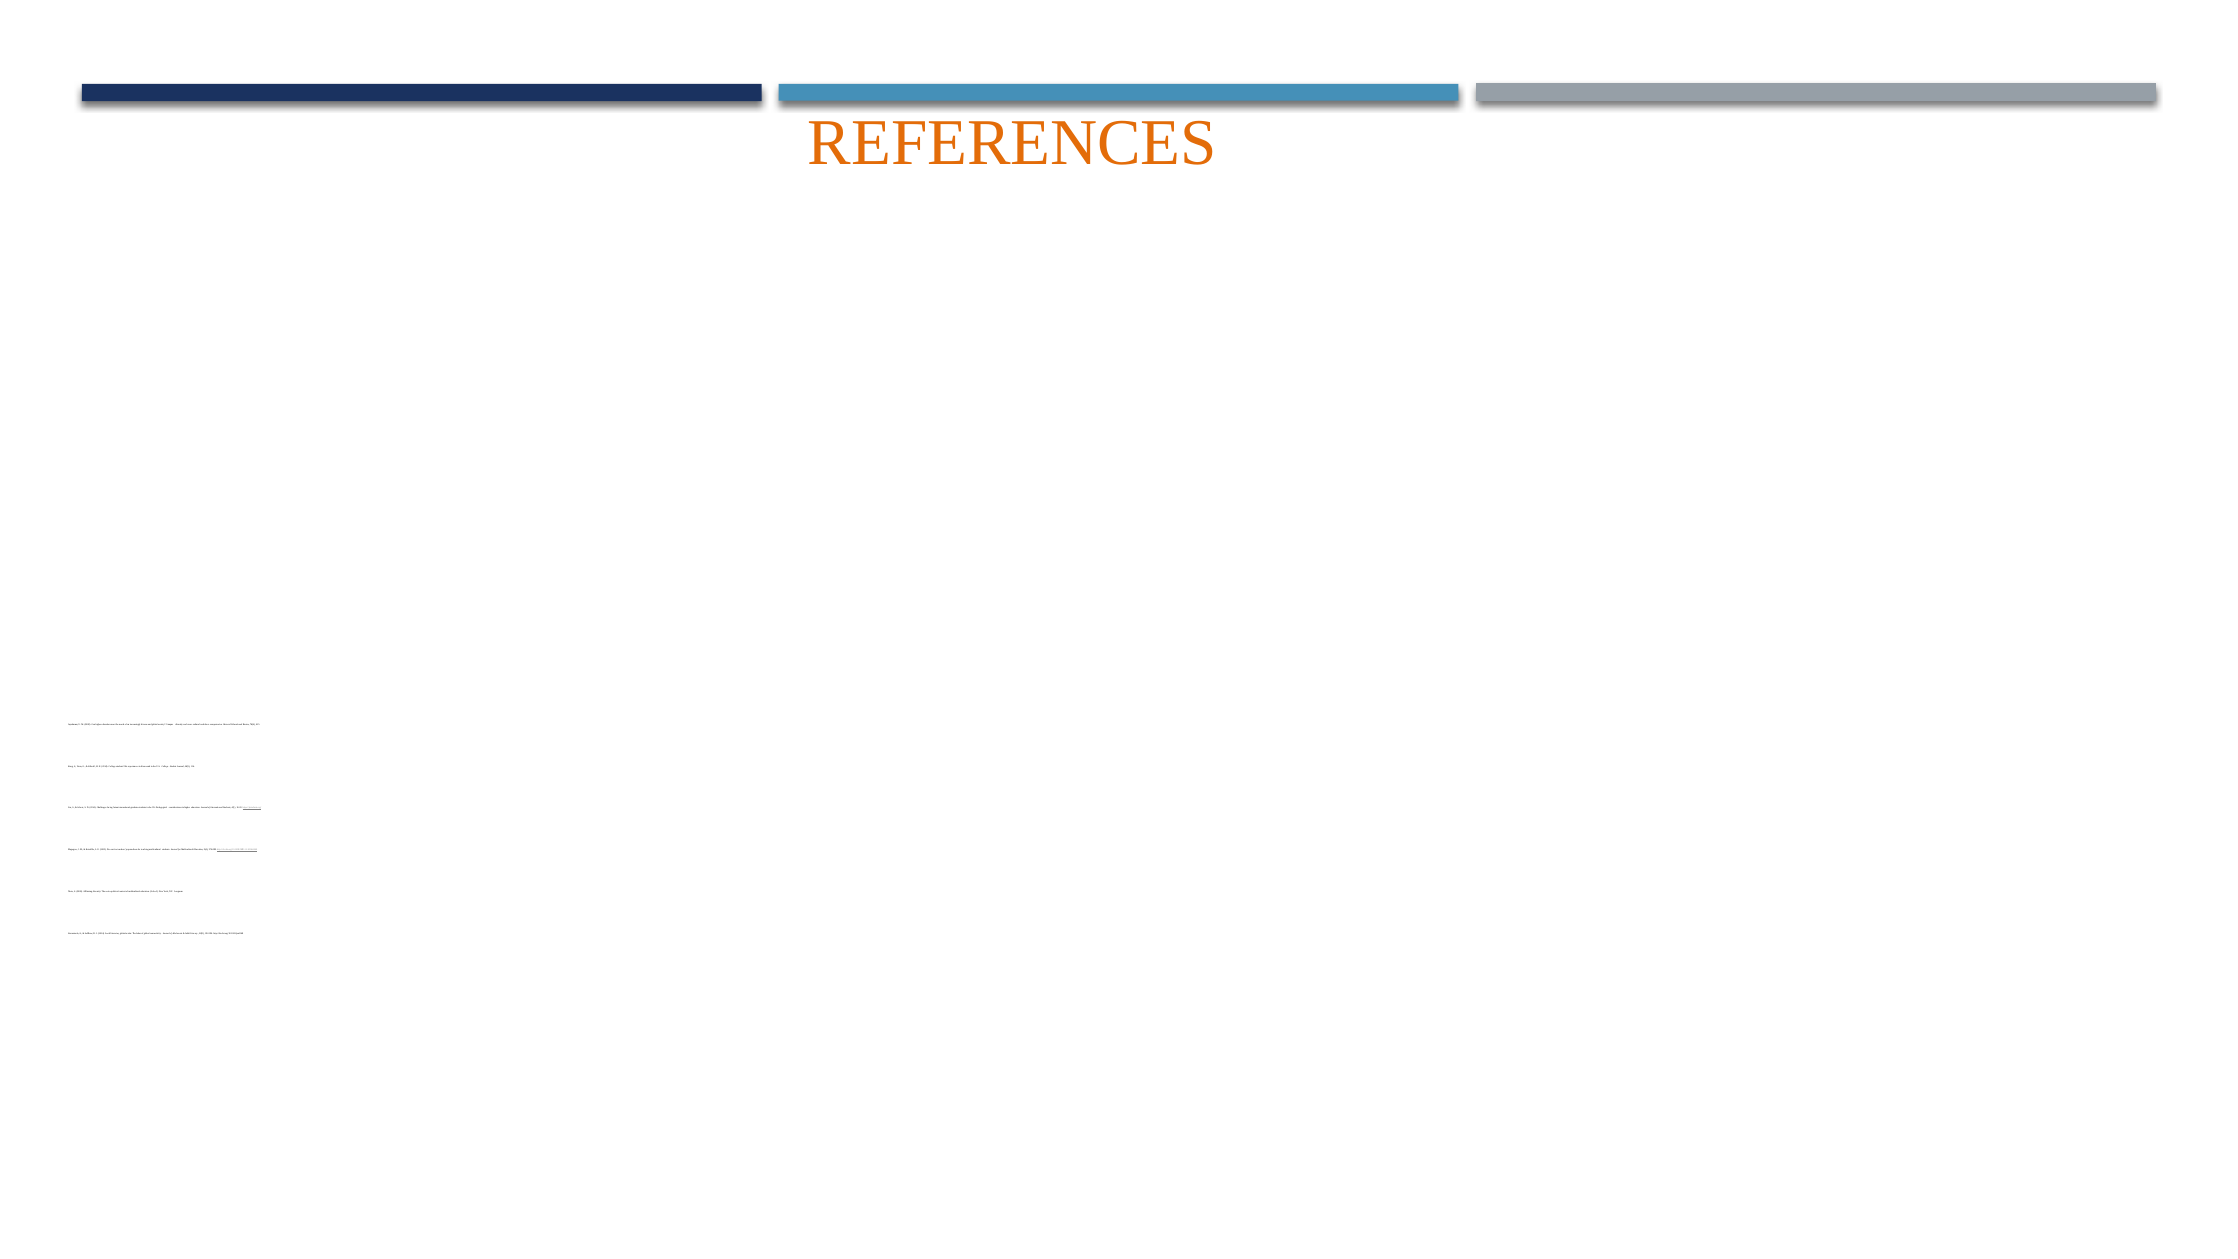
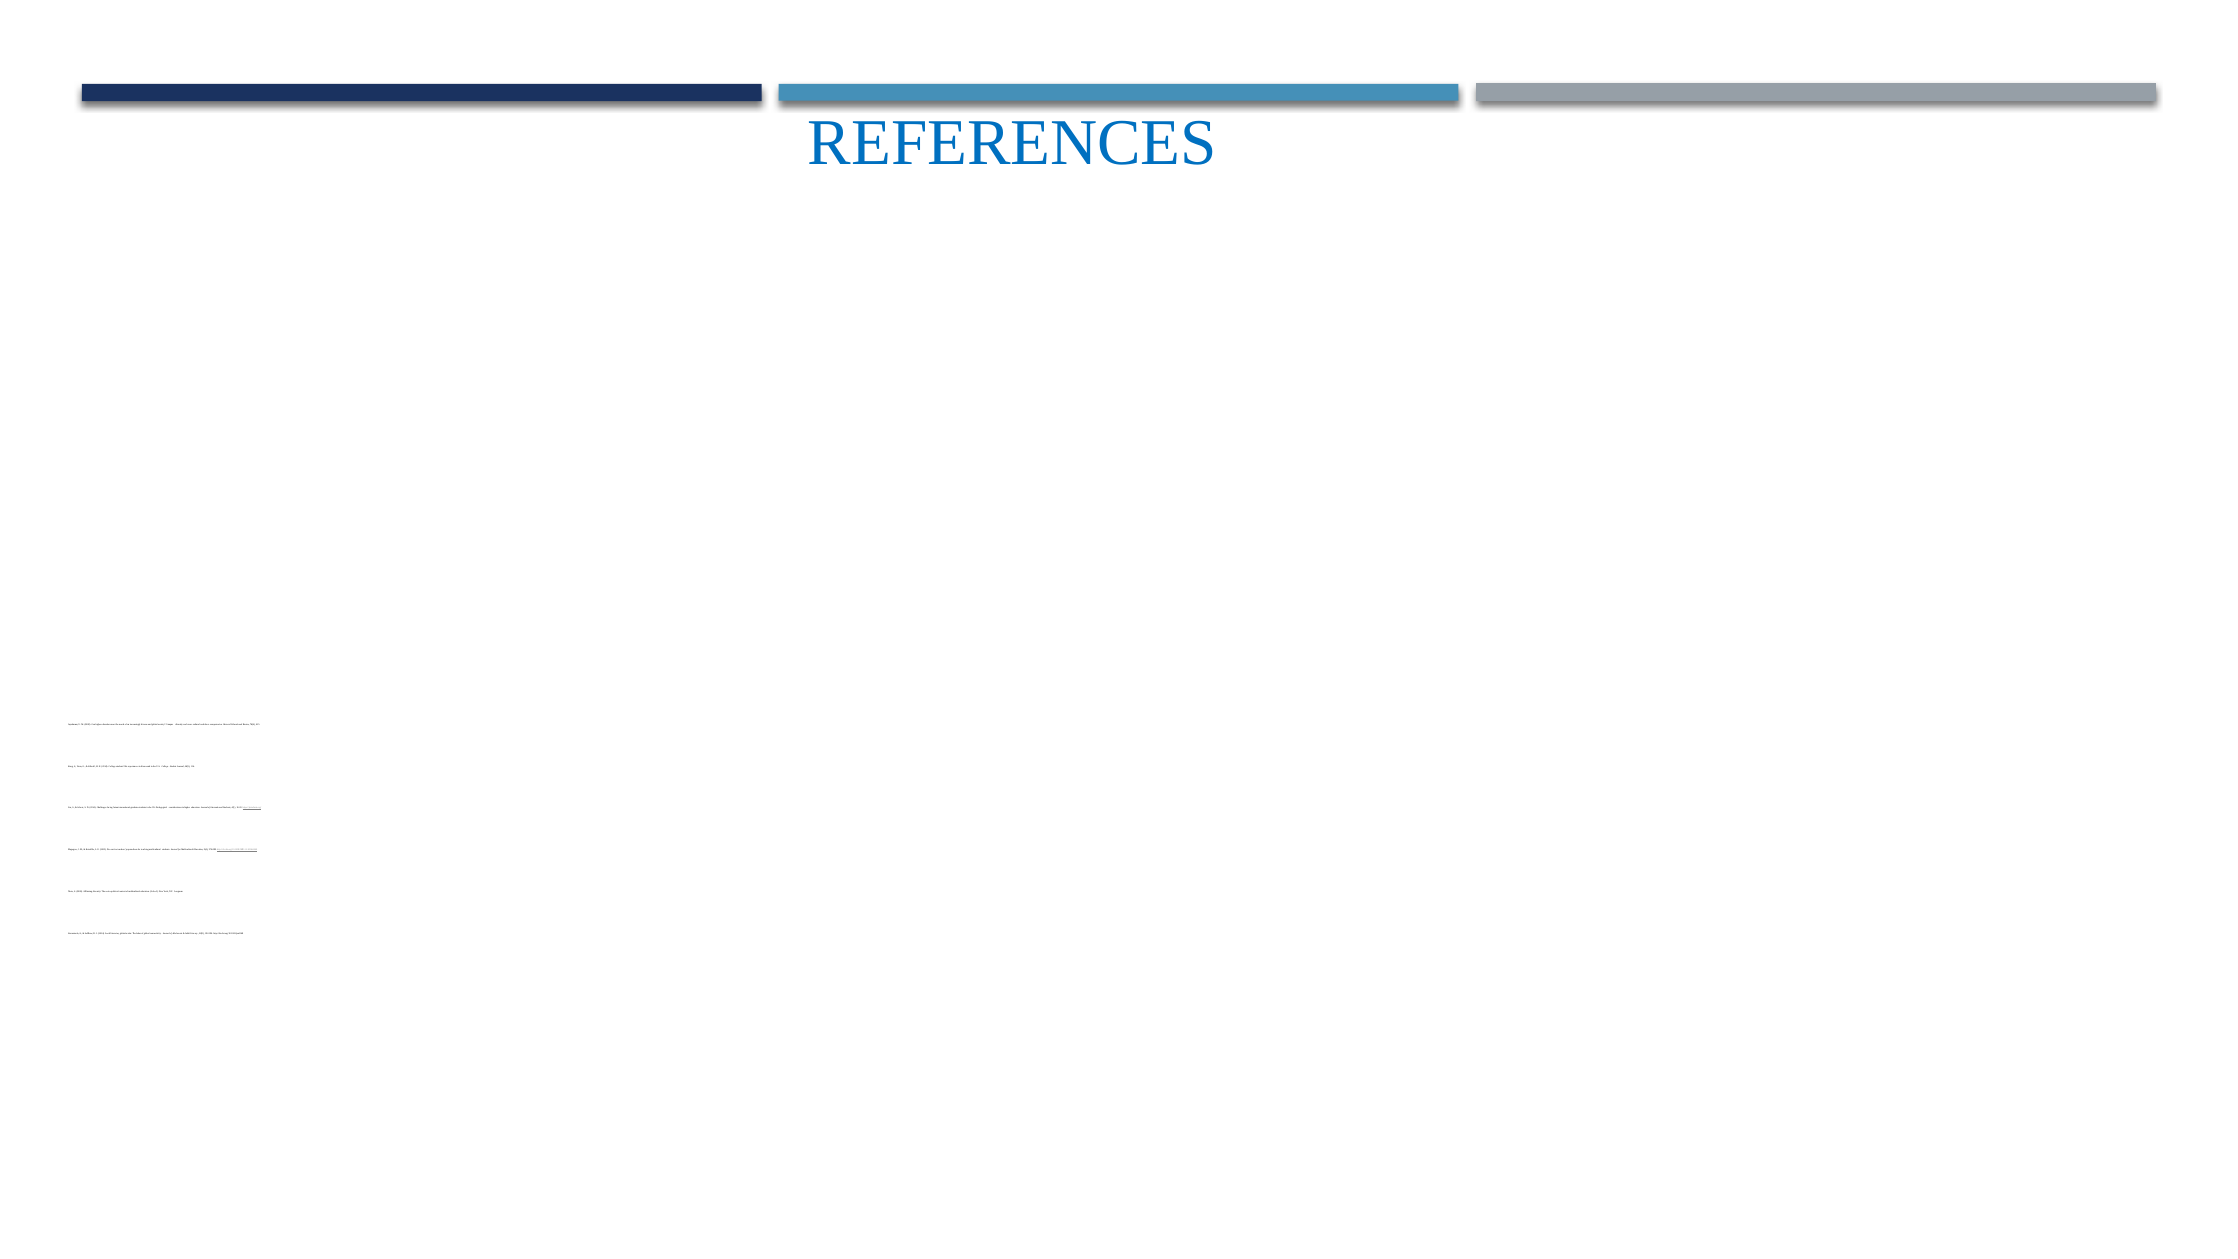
REFERENCES colour: orange -> blue
